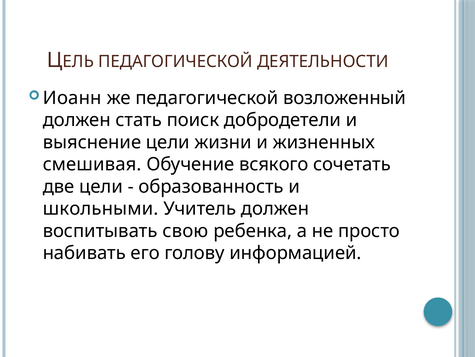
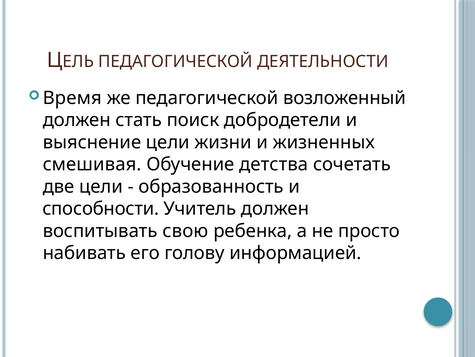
Иоанн: Иоанн -> Время
всякого: всякого -> детства
школьными: школьными -> способности
